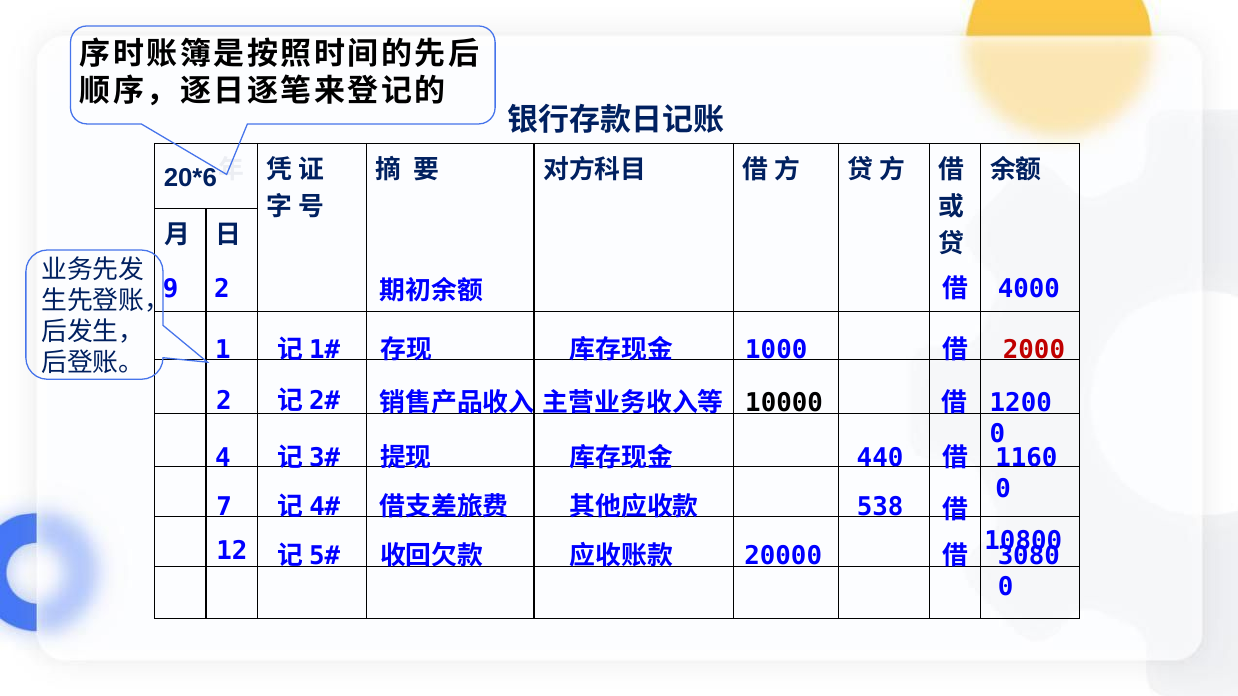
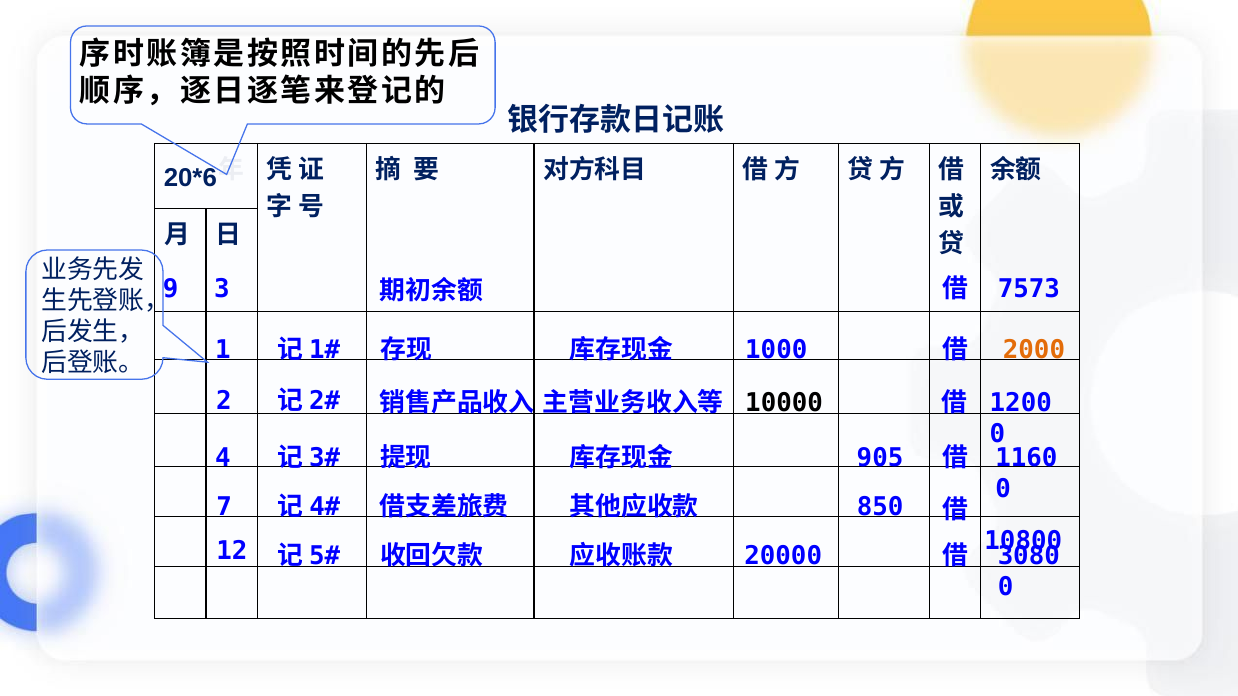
9 2: 2 -> 3
4000: 4000 -> 7573
2000 colour: red -> orange
440: 440 -> 905
538: 538 -> 850
